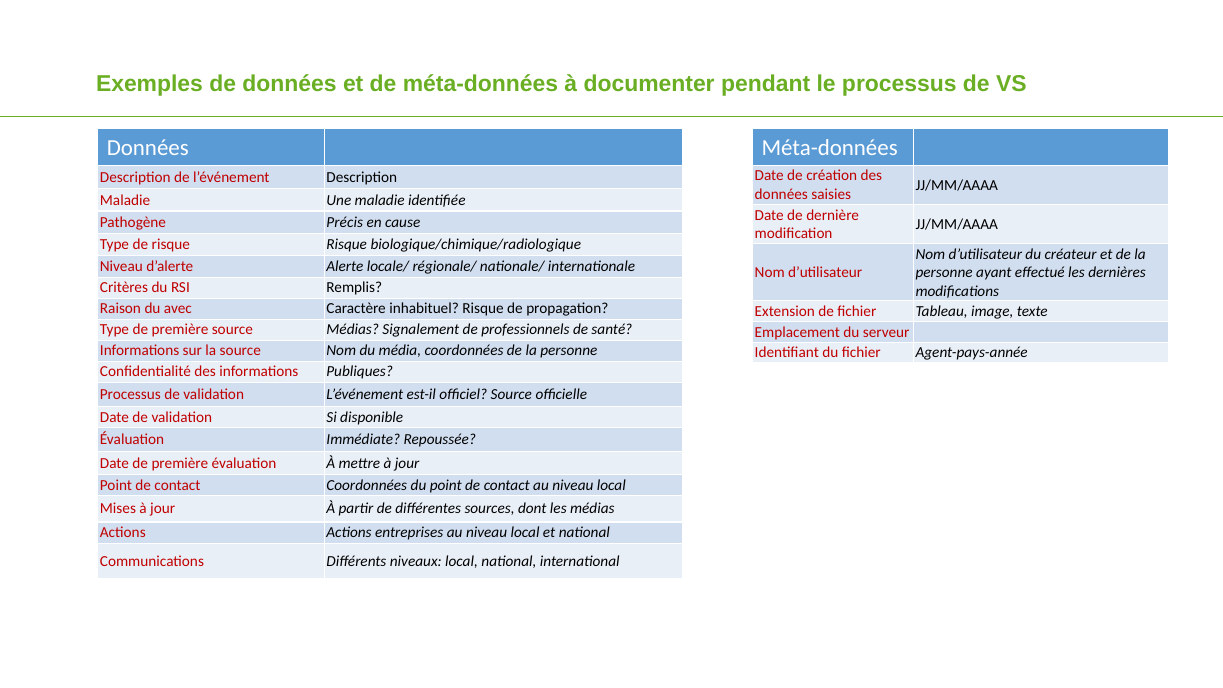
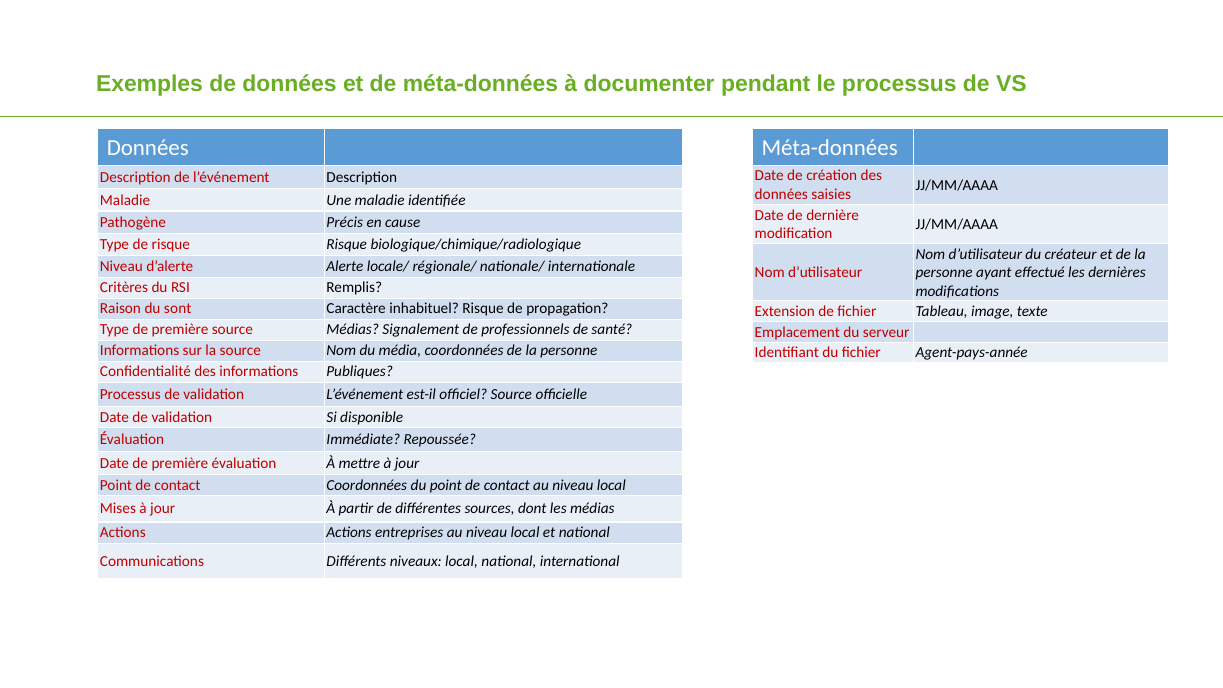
avec: avec -> sont
